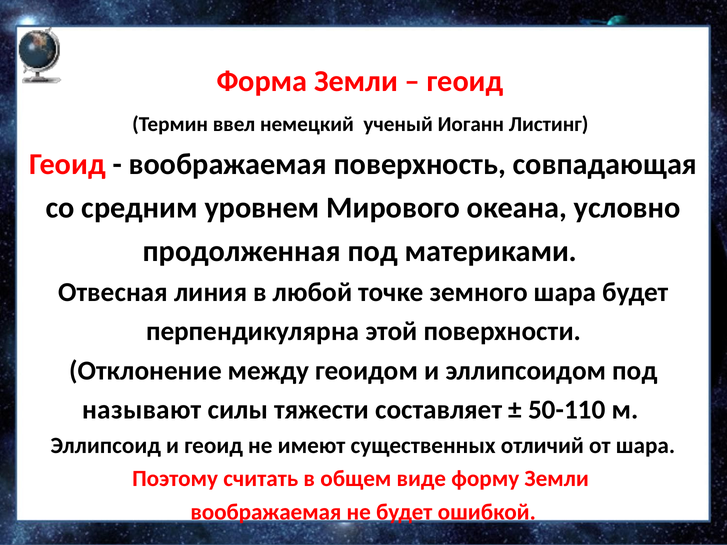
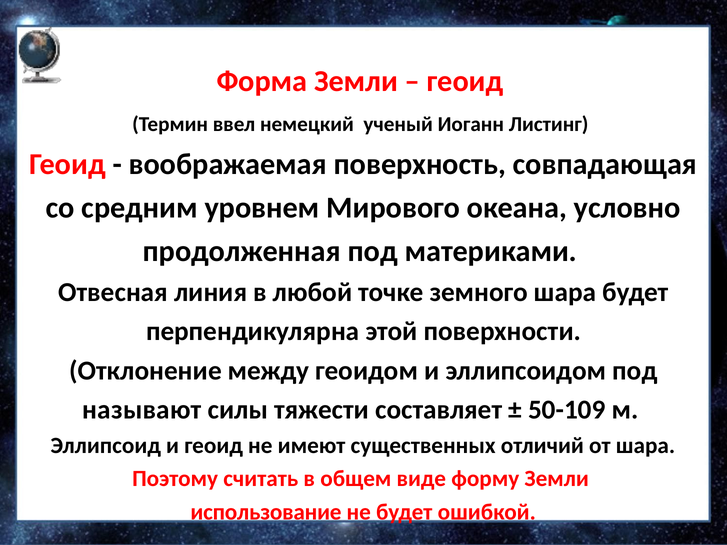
50-110: 50-110 -> 50-109
воображаемая at (266, 512): воображаемая -> использование
